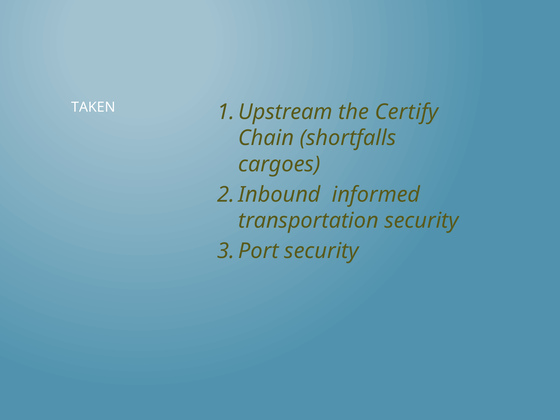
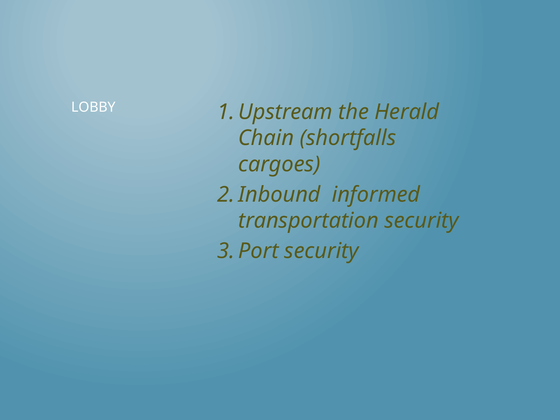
TAKEN: TAKEN -> LOBBY
Certify: Certify -> Herald
